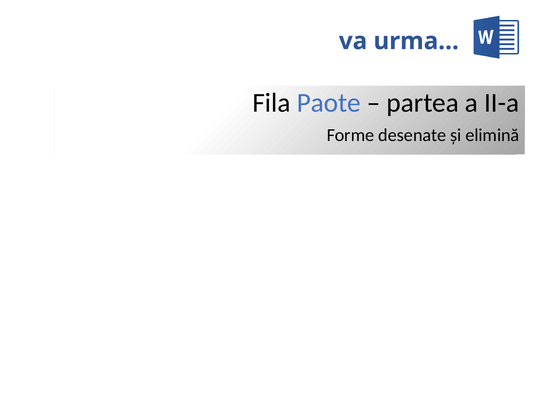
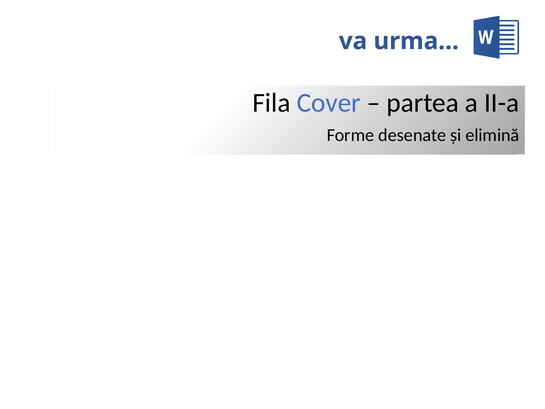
Paote: Paote -> Cover
